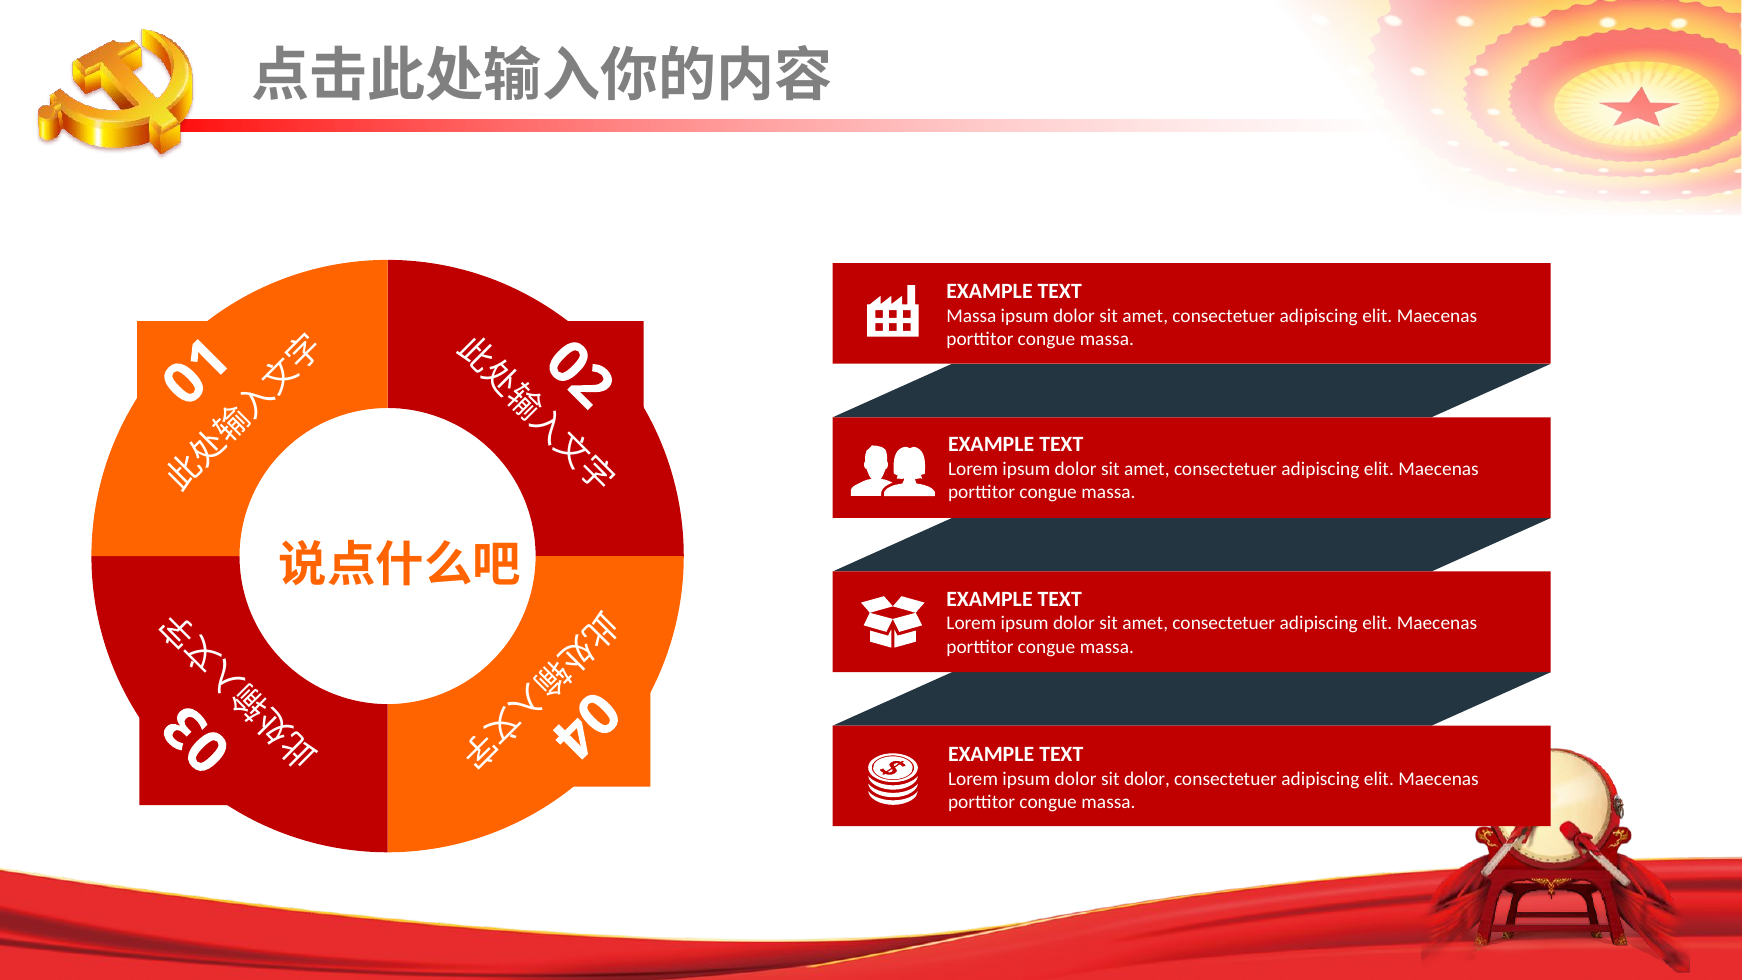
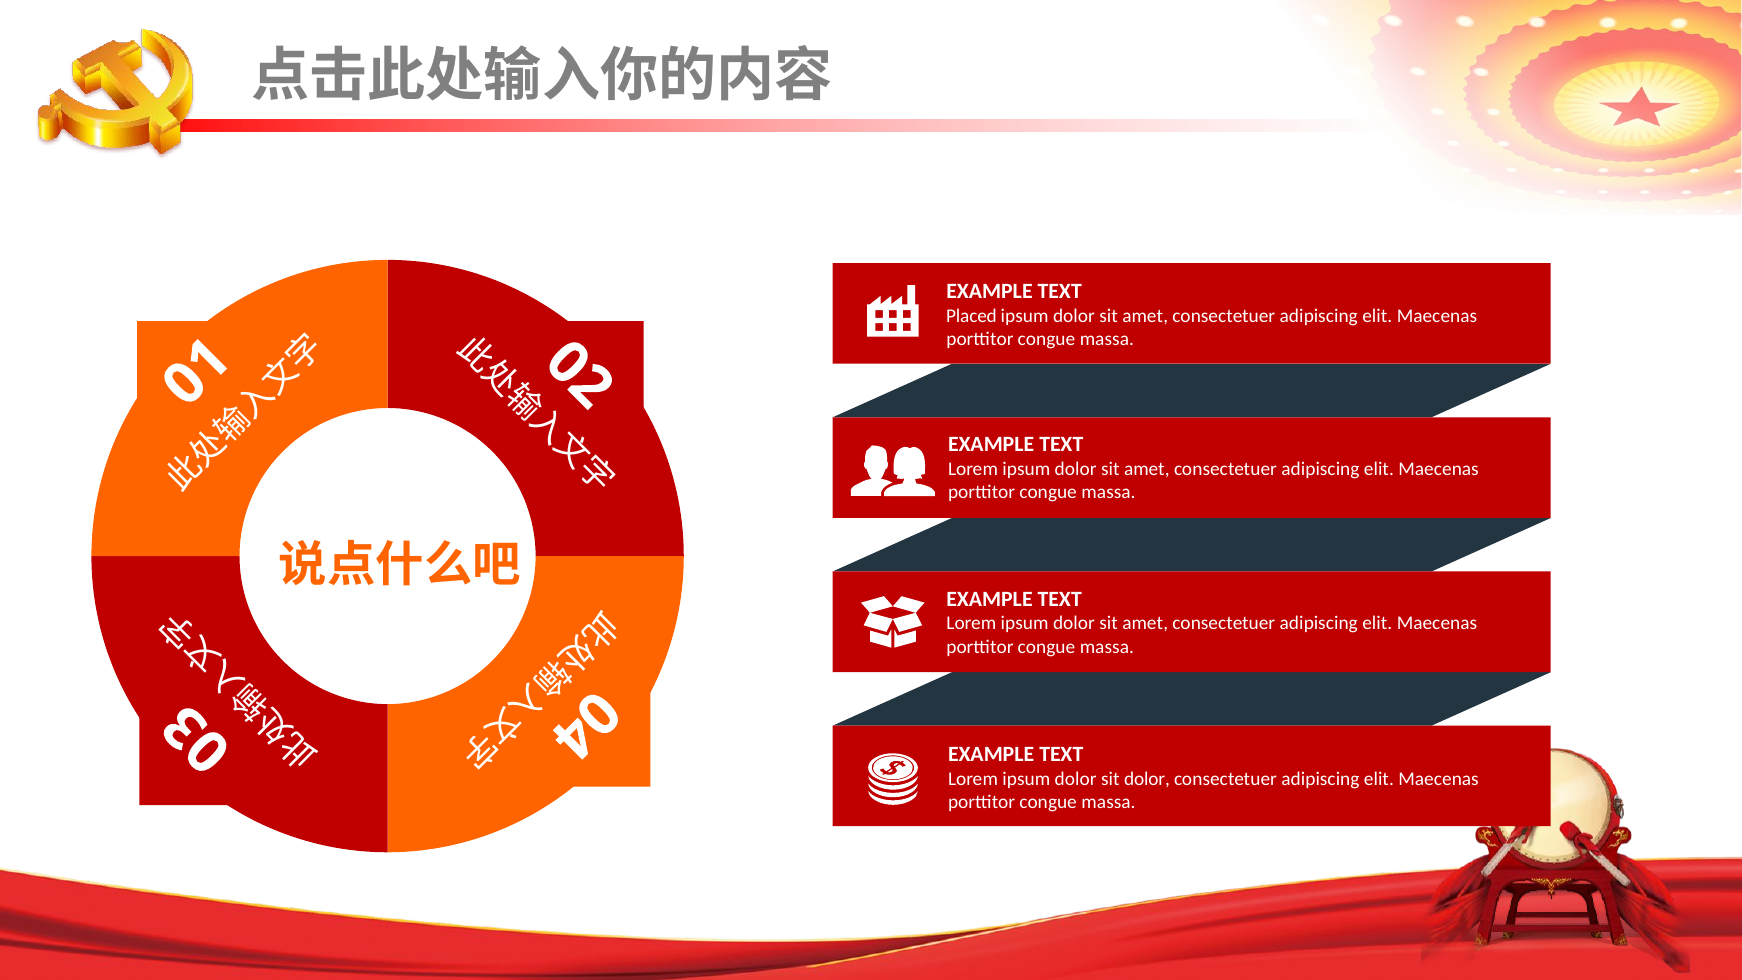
Massa at (971, 316): Massa -> Placed
